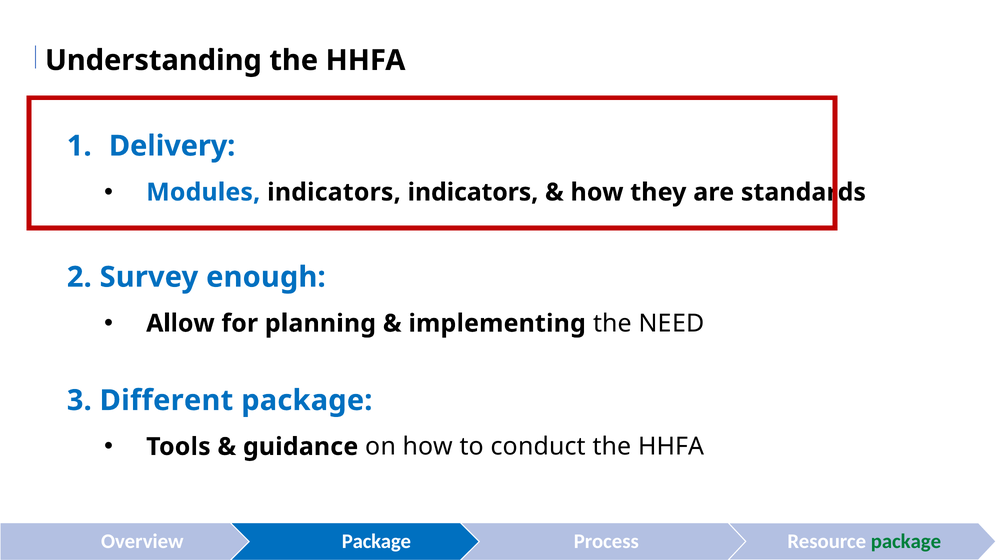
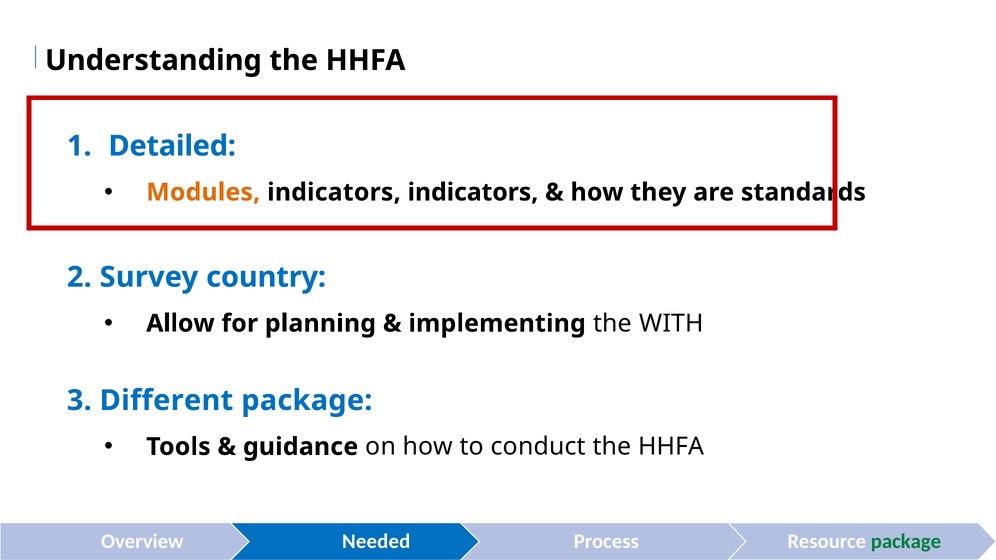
Delivery: Delivery -> Detailed
Modules colour: blue -> orange
enough: enough -> country
NEED: NEED -> WITH
Overview Package: Package -> Needed
